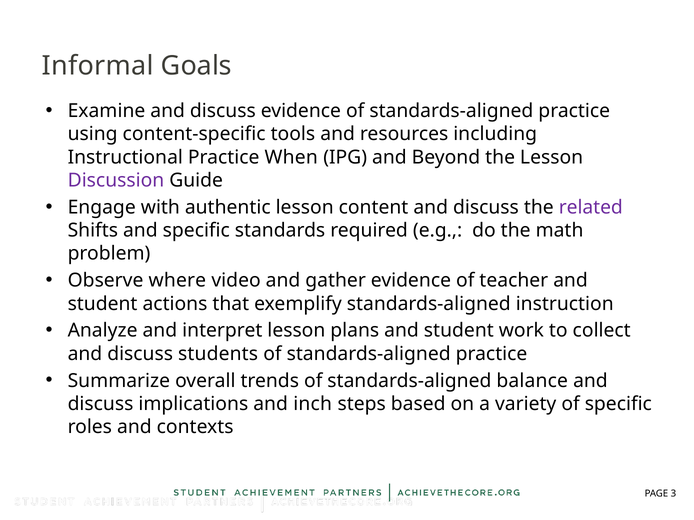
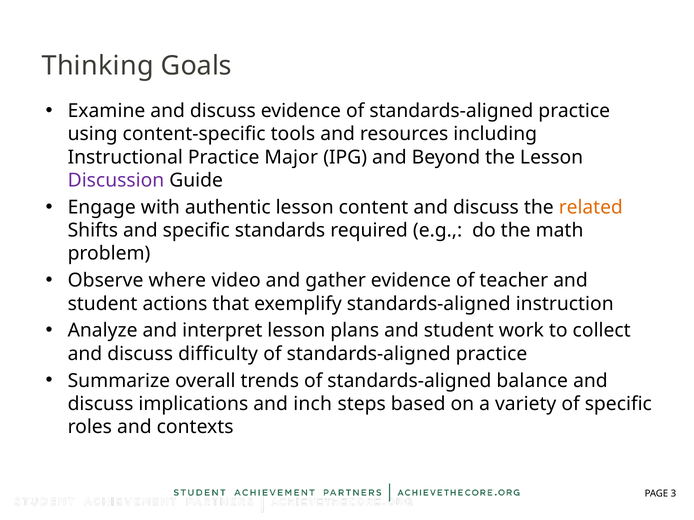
Informal: Informal -> Thinking
When: When -> Major
related colour: purple -> orange
students: students -> difficulty
